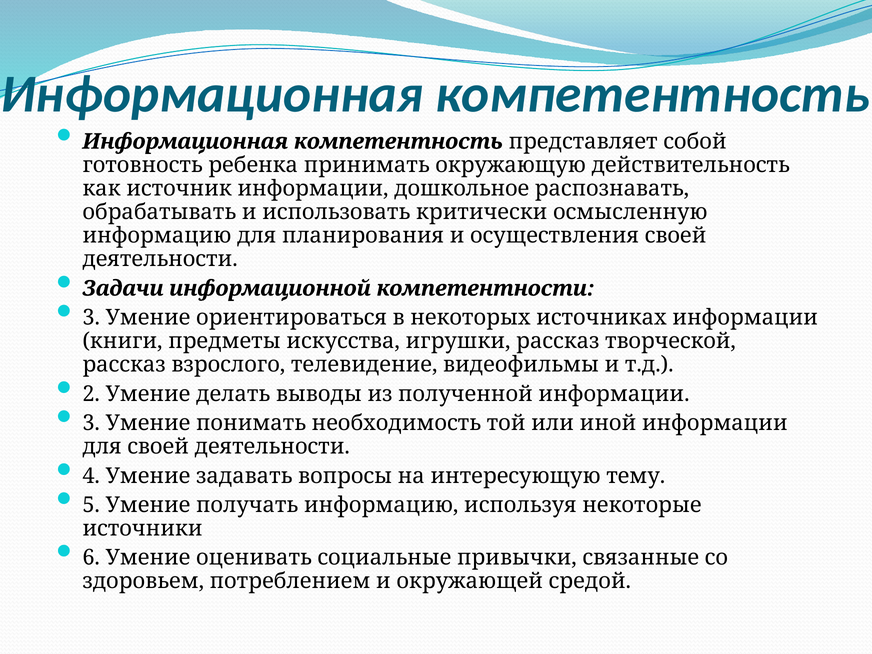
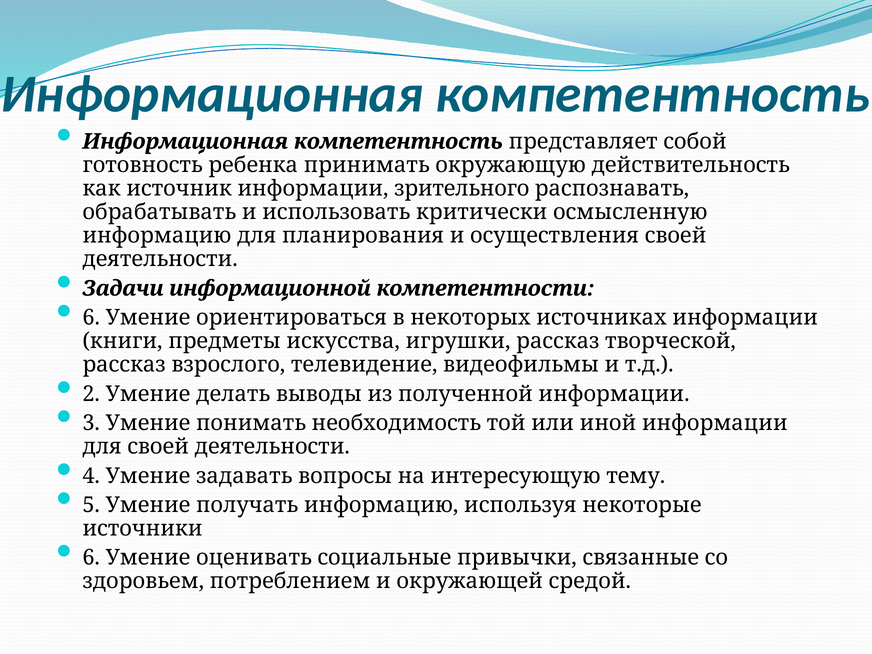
дошкольное: дошкольное -> зрительного
3 at (91, 318): 3 -> 6
